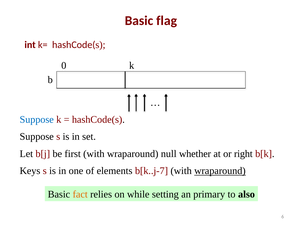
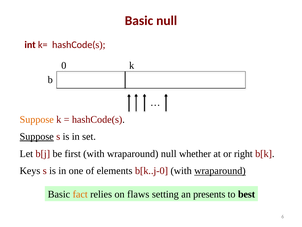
Basic flag: flag -> null
Suppose at (37, 119) colour: blue -> orange
Suppose at (37, 136) underline: none -> present
b[k..j-7: b[k..j-7 -> b[k..j-0
while: while -> flaws
primary: primary -> presents
also: also -> best
